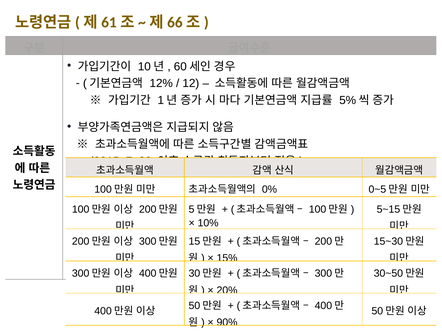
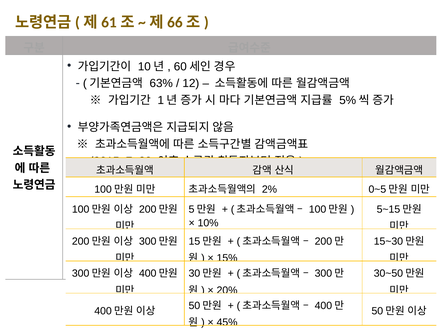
12%: 12% -> 63%
0%: 0% -> 2%
90%: 90% -> 45%
